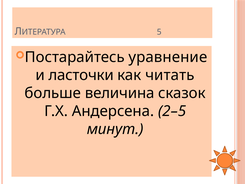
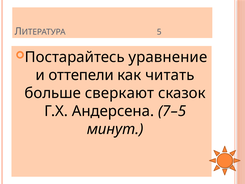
ласточки: ласточки -> оттепели
величина: величина -> сверкают
2–5: 2–5 -> 7–5
